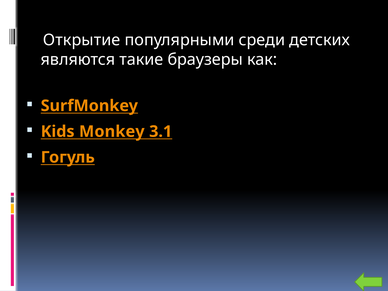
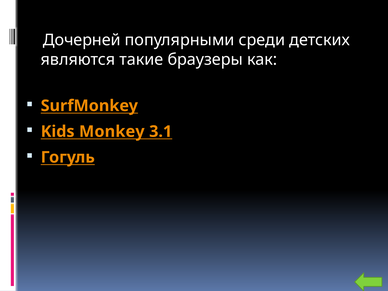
Открытие: Открытие -> Дочерней
